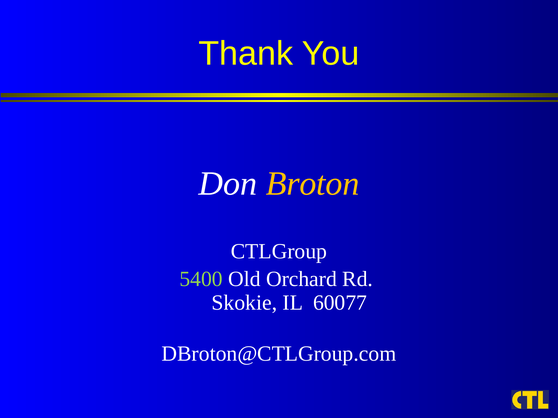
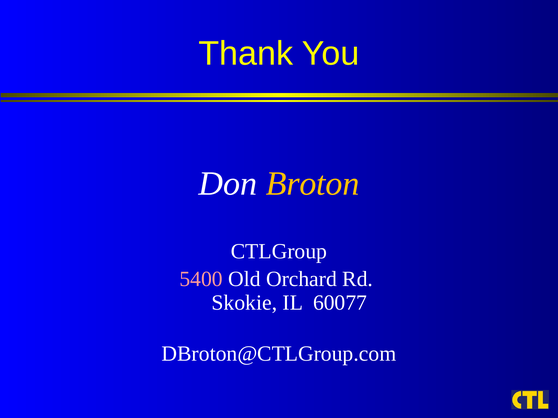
5400 colour: light green -> pink
